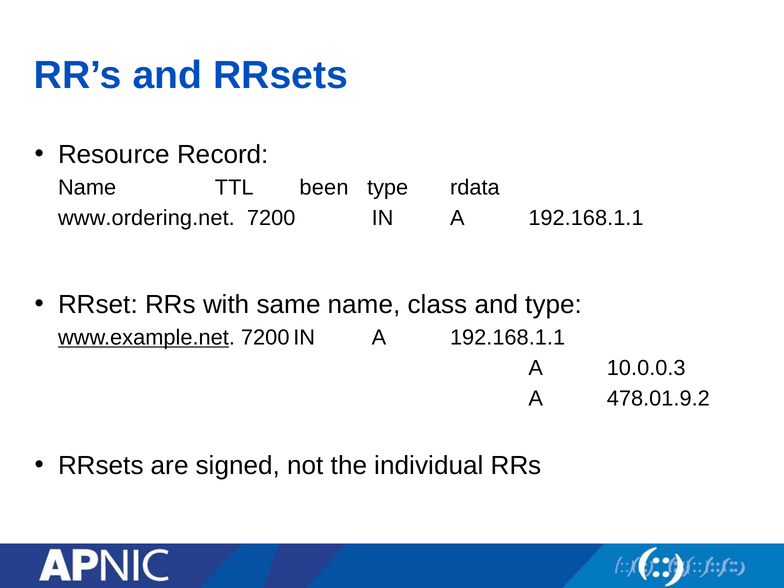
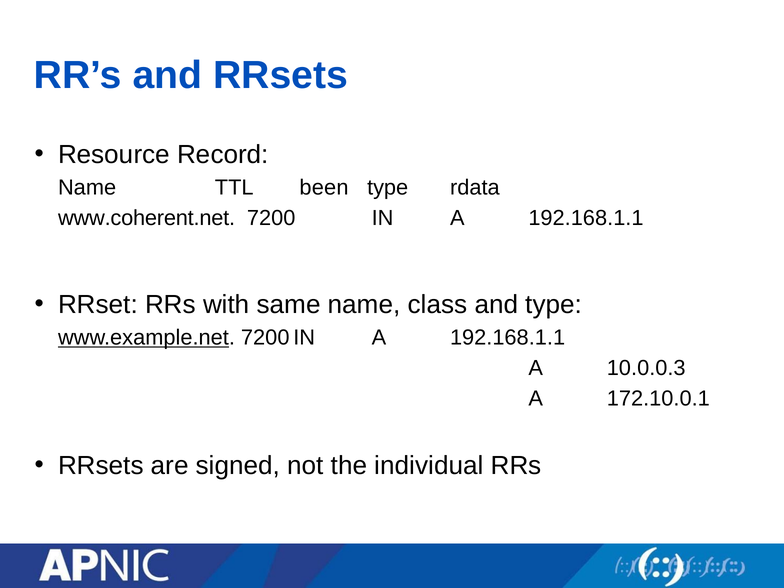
www.ordering.net: www.ordering.net -> www.coherent.net
478.01.9.2: 478.01.9.2 -> 172.10.0.1
